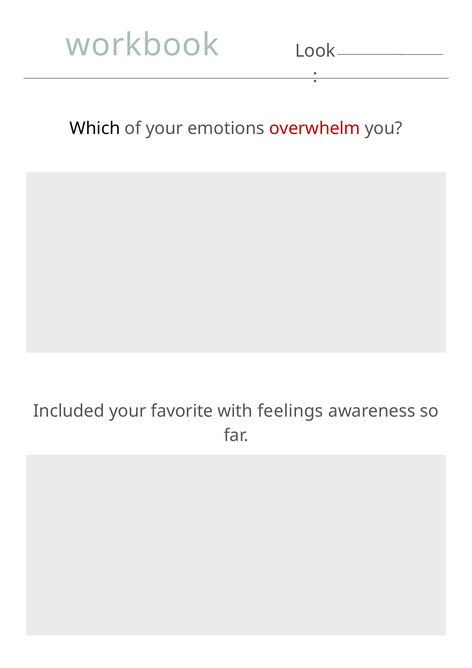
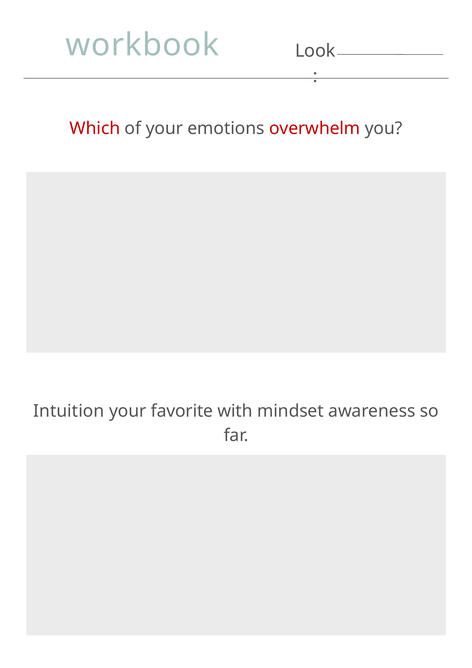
Which colour: black -> red
Included: Included -> Intuition
feelings: feelings -> mindset
